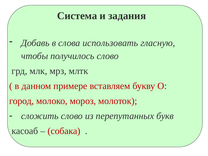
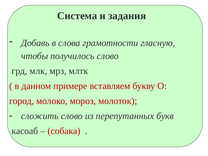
использовать: использовать -> грамотности
